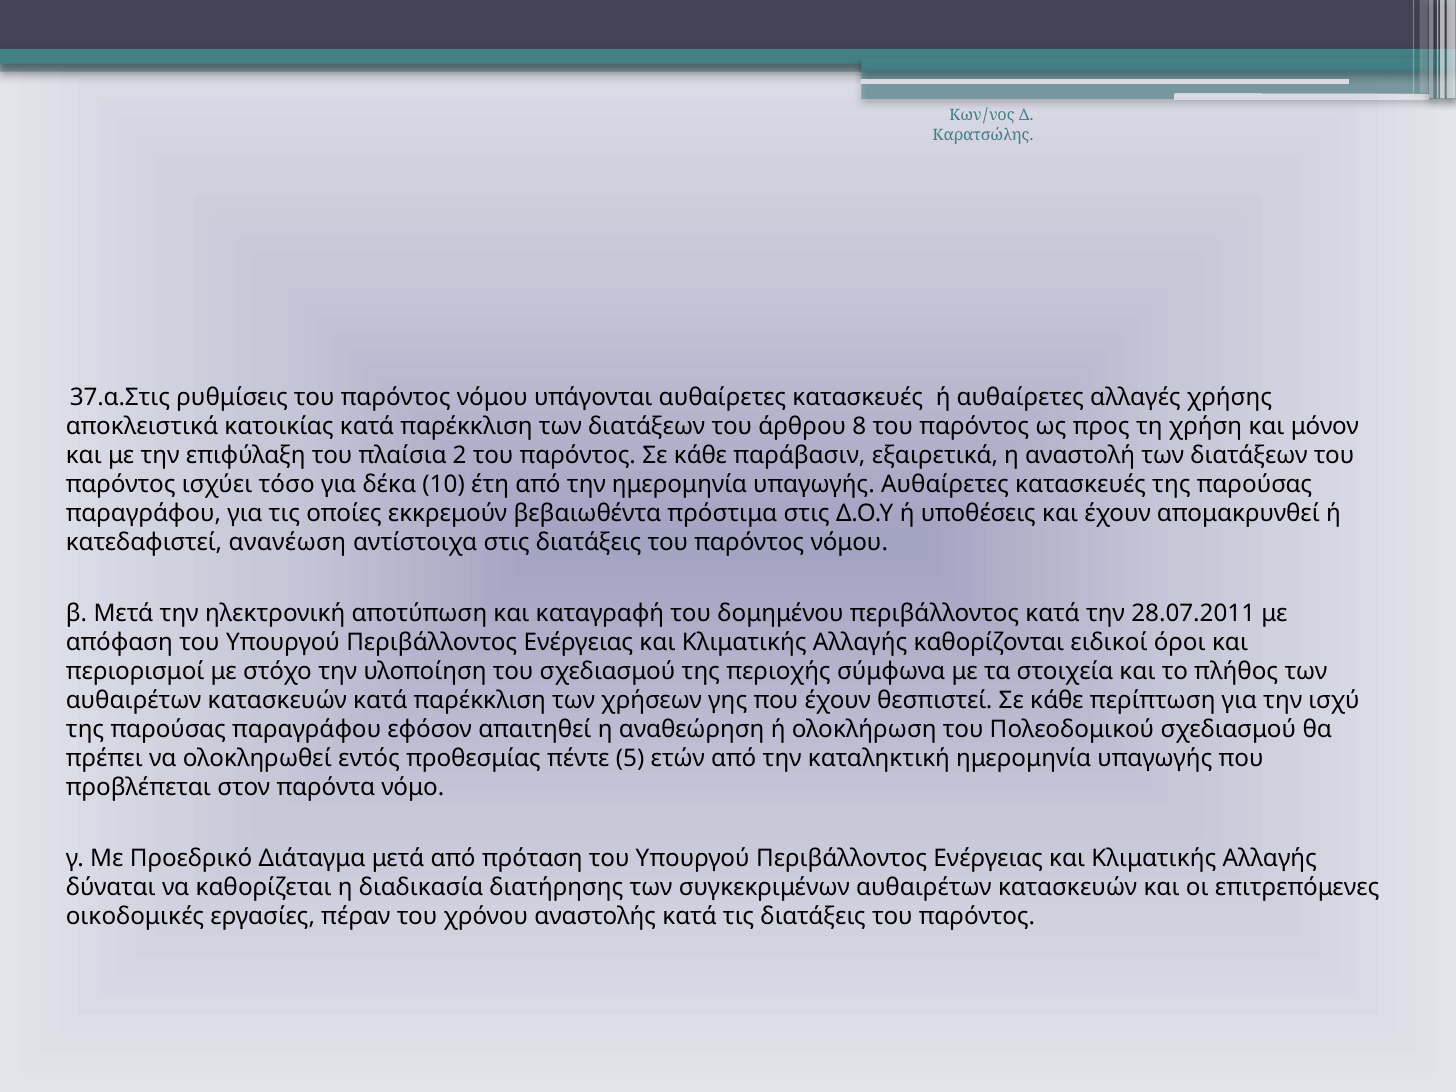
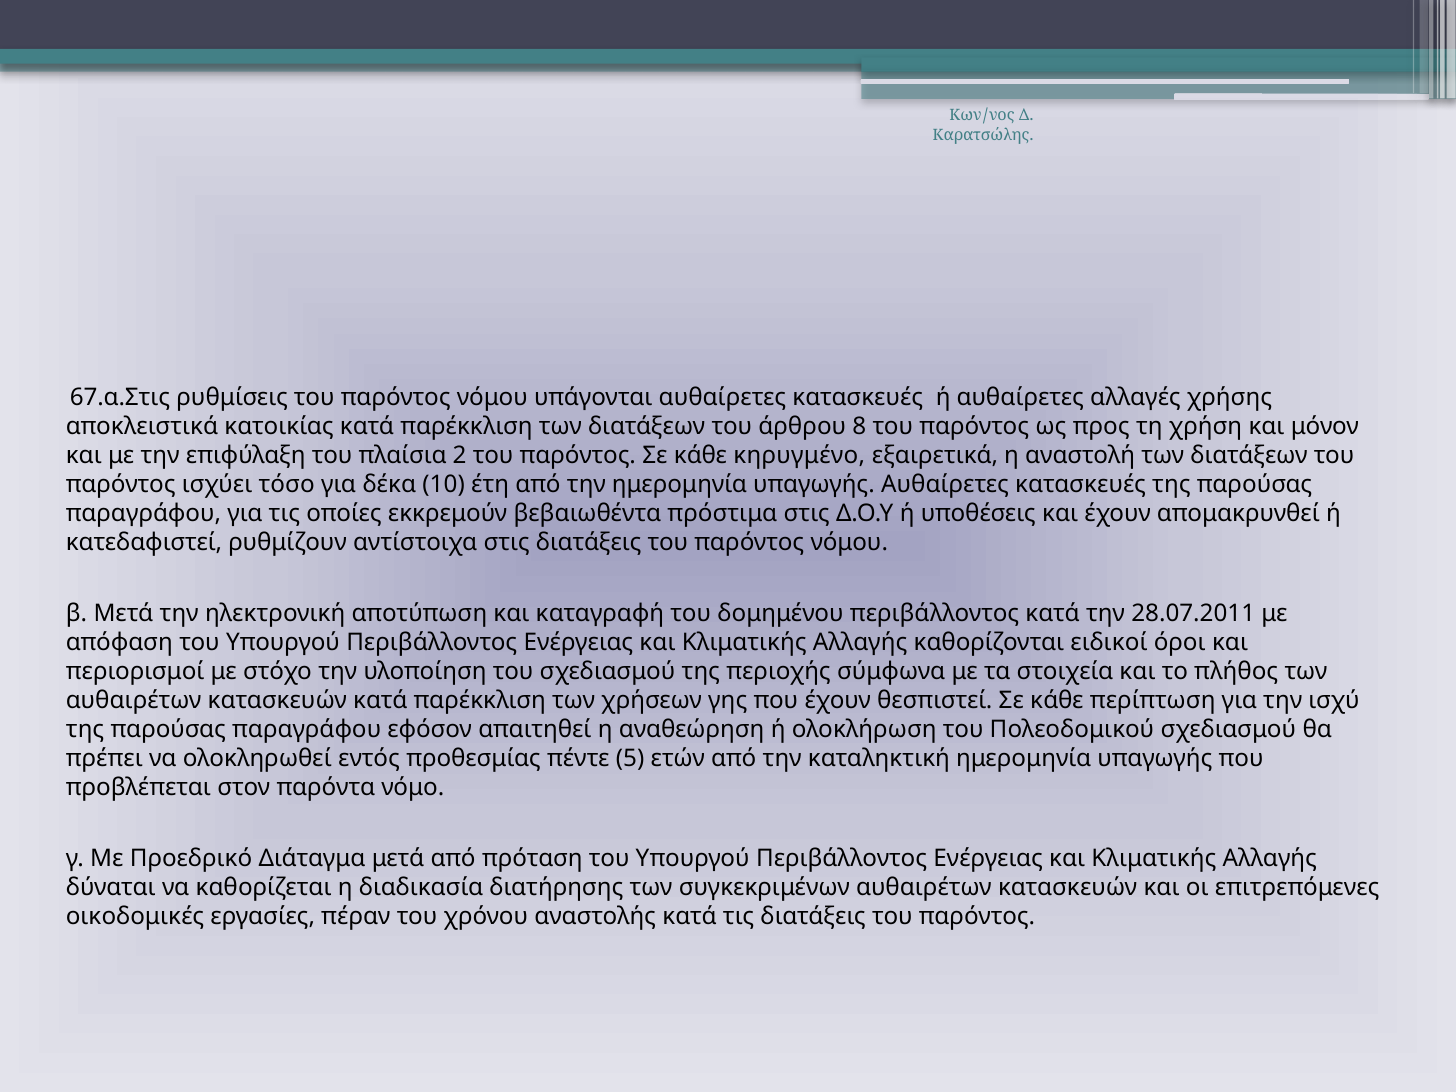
37.α.Στις: 37.α.Στις -> 67.α.Στις
παράβασιν: παράβασιν -> κηρυγμένο
ανανέωση: ανανέωση -> ρυθμίζουν
